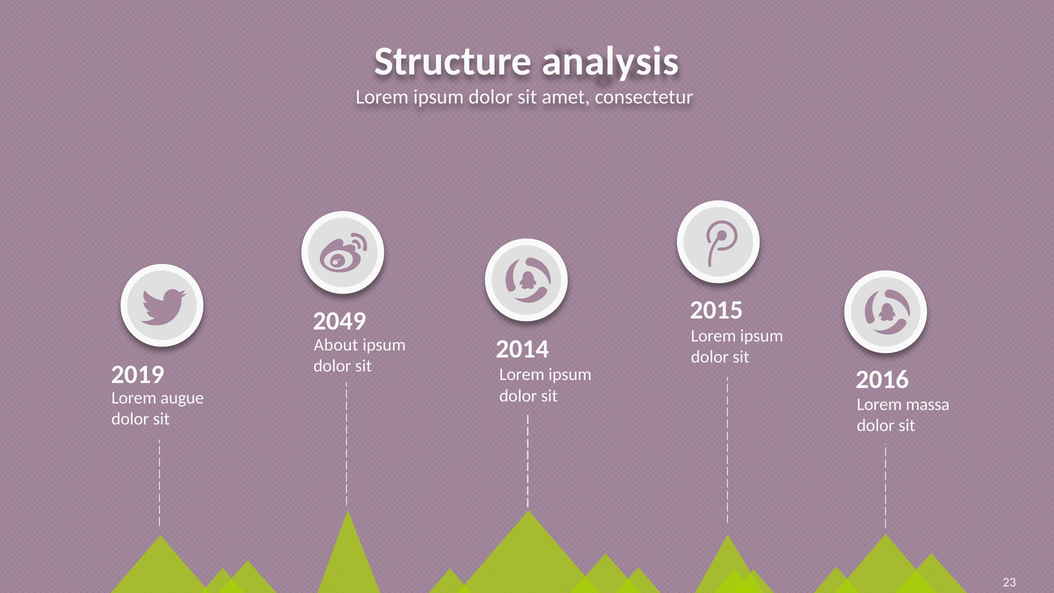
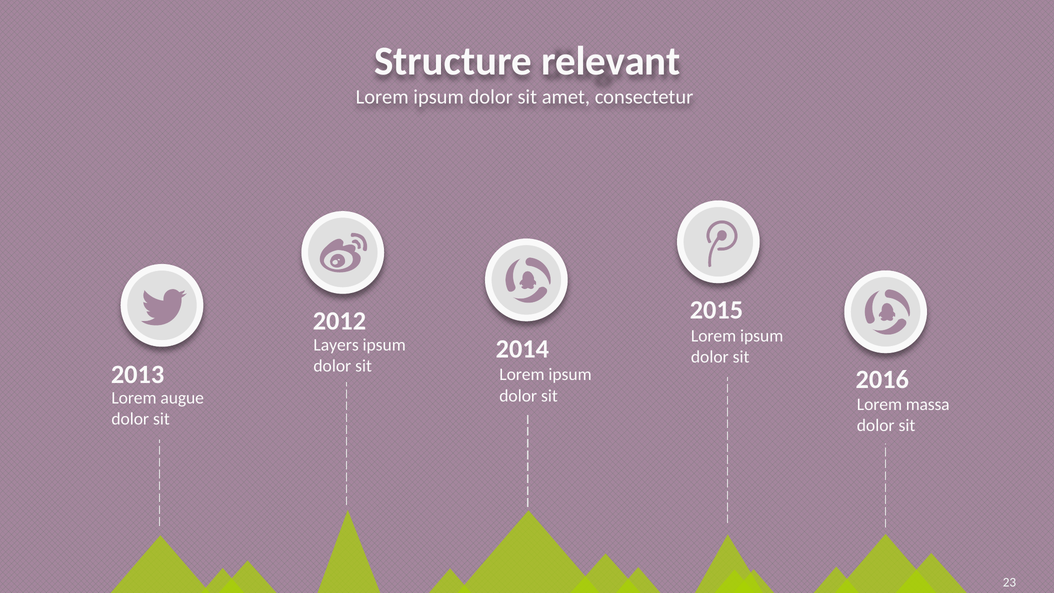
analysis: analysis -> relevant
2049: 2049 -> 2012
About: About -> Layers
2019: 2019 -> 2013
